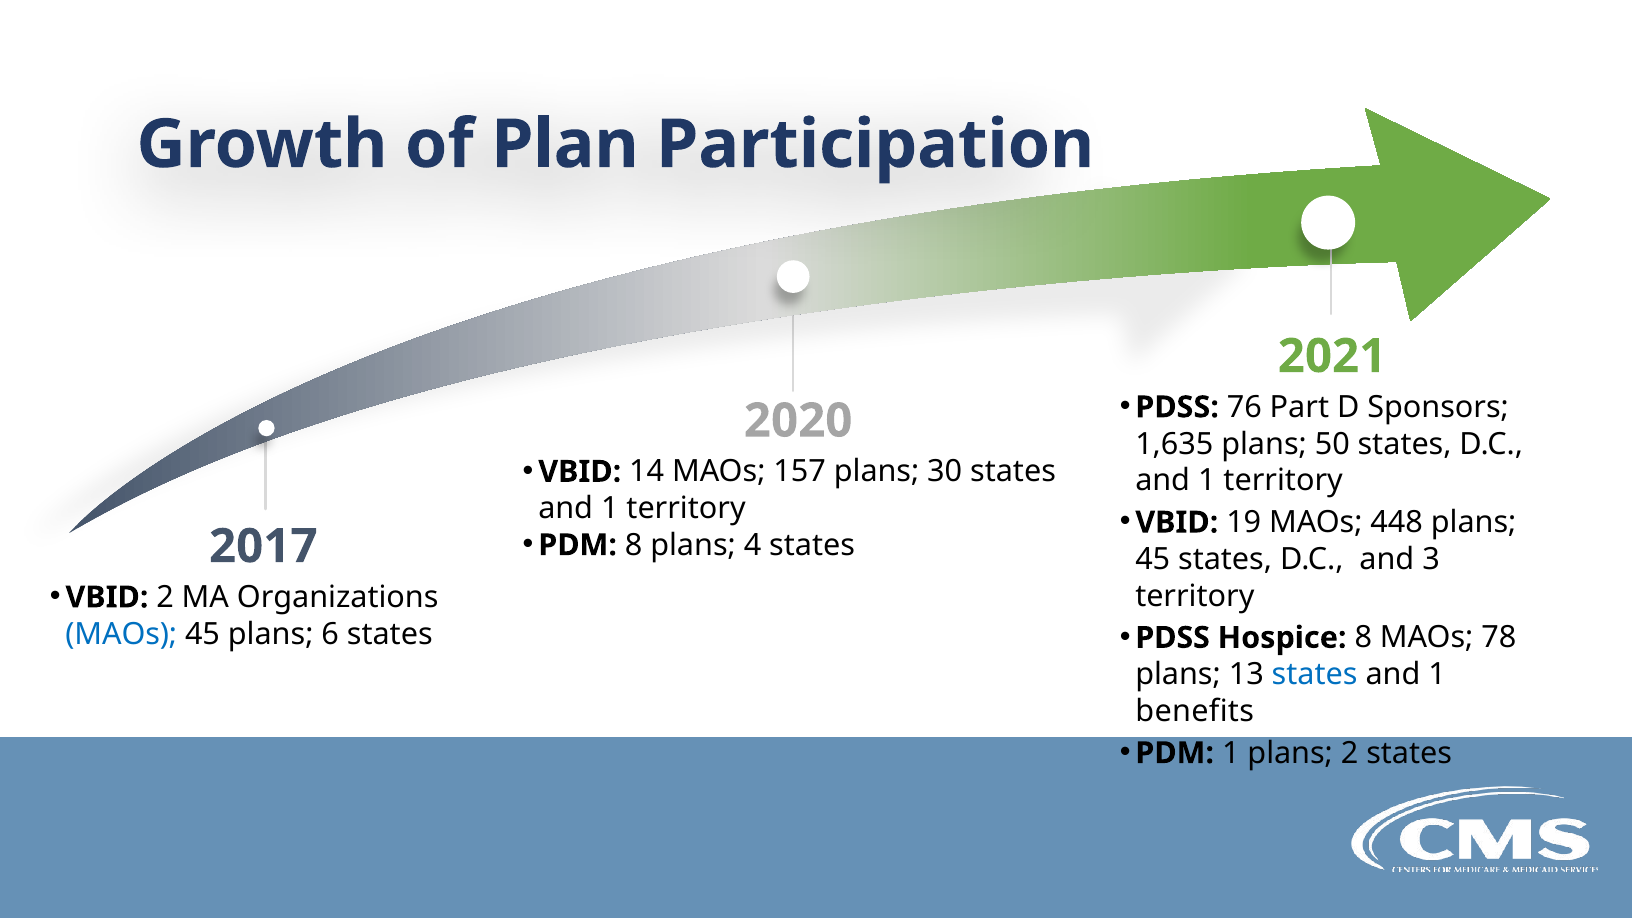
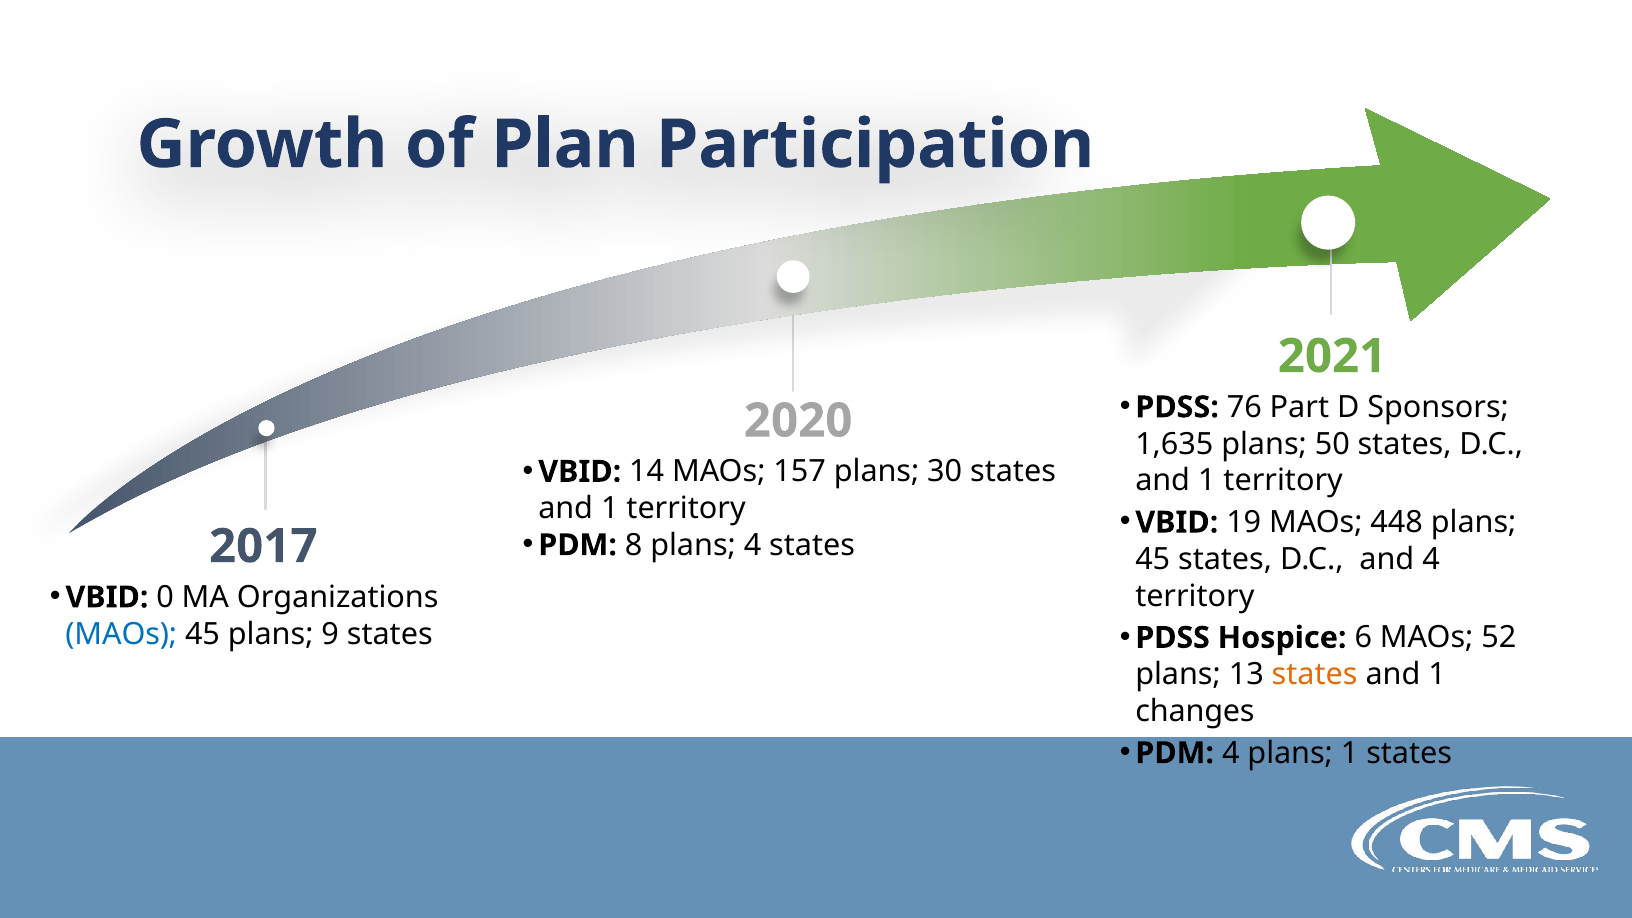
and 3: 3 -> 4
VBID 2: 2 -> 0
Hospice 8: 8 -> 6
78: 78 -> 52
6: 6 -> 9
states at (1315, 674) colour: blue -> orange
benefits: benefits -> changes
PDM 1: 1 -> 4
plans 2: 2 -> 1
